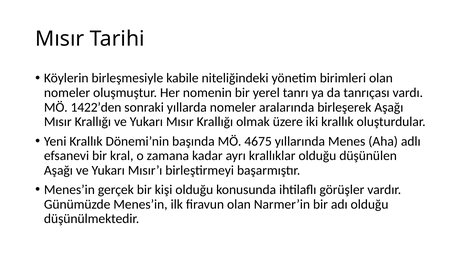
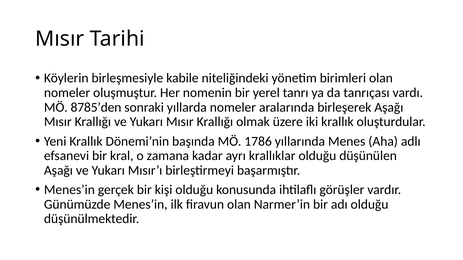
1422’den: 1422’den -> 8785’den
4675: 4675 -> 1786
